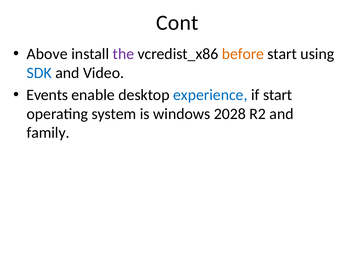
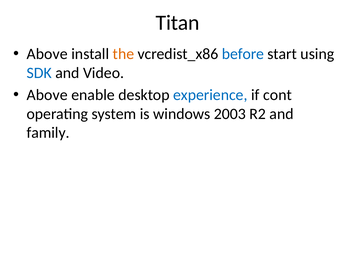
Cont: Cont -> Titan
the colour: purple -> orange
before colour: orange -> blue
Events at (47, 95): Events -> Above
if start: start -> cont
2028: 2028 -> 2003
